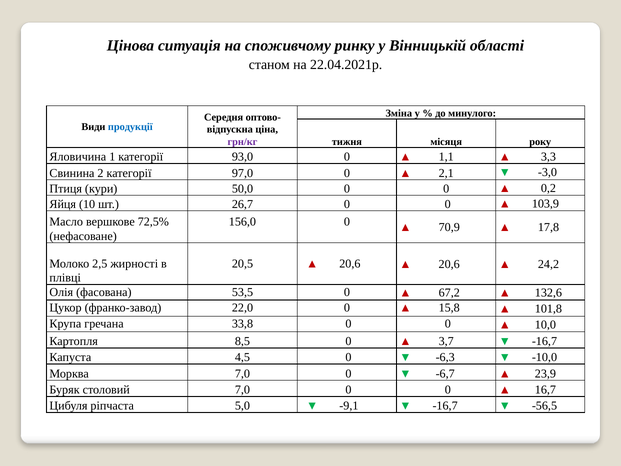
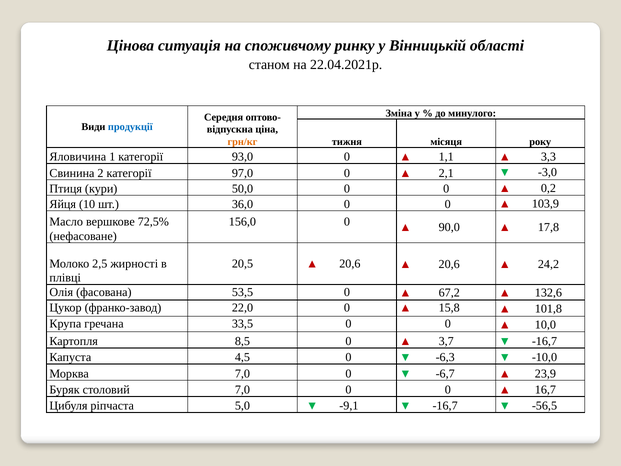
грн/кг colour: purple -> orange
26,7: 26,7 -> 36,0
70,9: 70,9 -> 90,0
33,8: 33,8 -> 33,5
